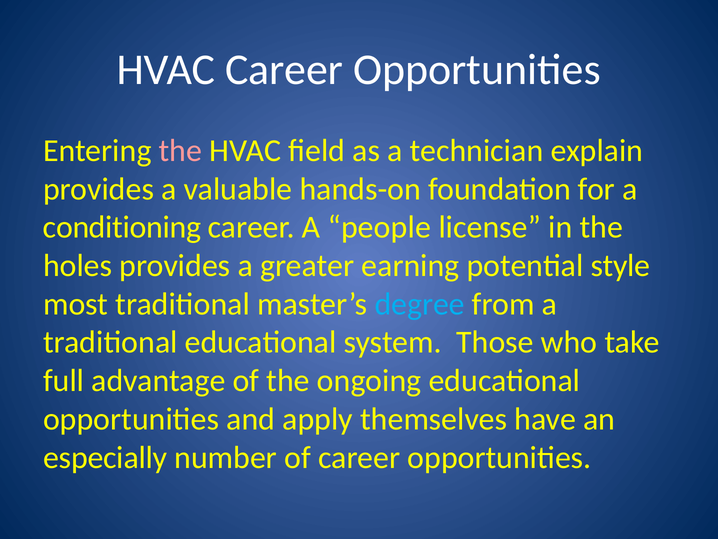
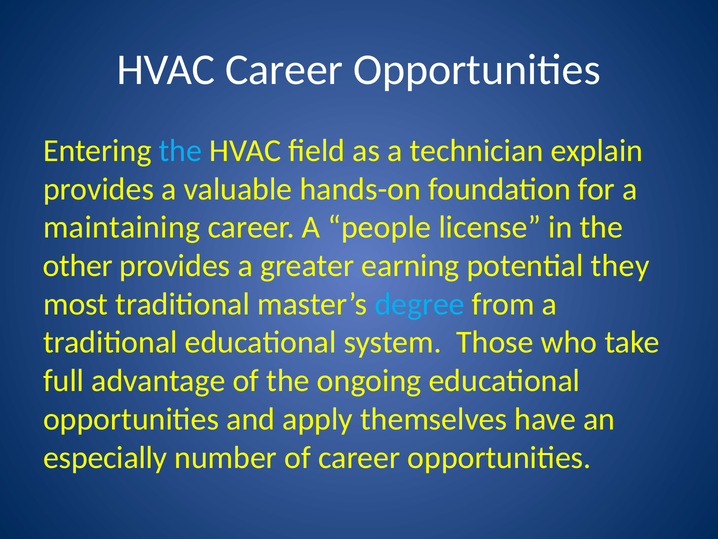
the at (180, 151) colour: pink -> light blue
conditioning: conditioning -> maintaining
holes: holes -> other
style: style -> they
